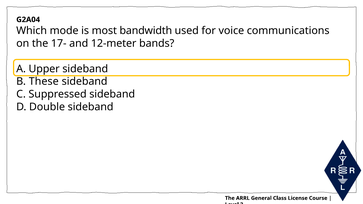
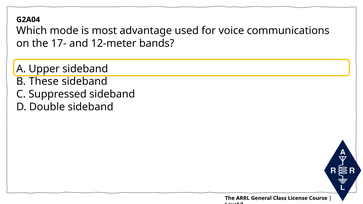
bandwidth: bandwidth -> advantage
